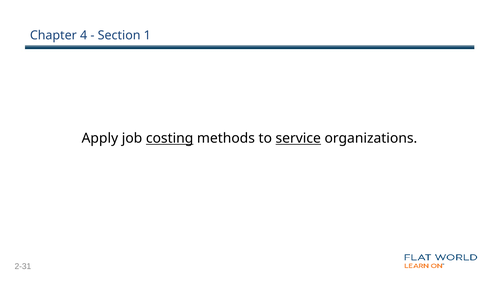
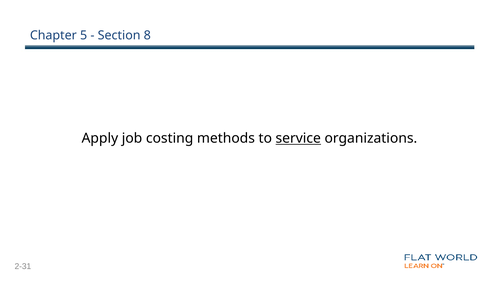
4: 4 -> 5
1: 1 -> 8
costing underline: present -> none
